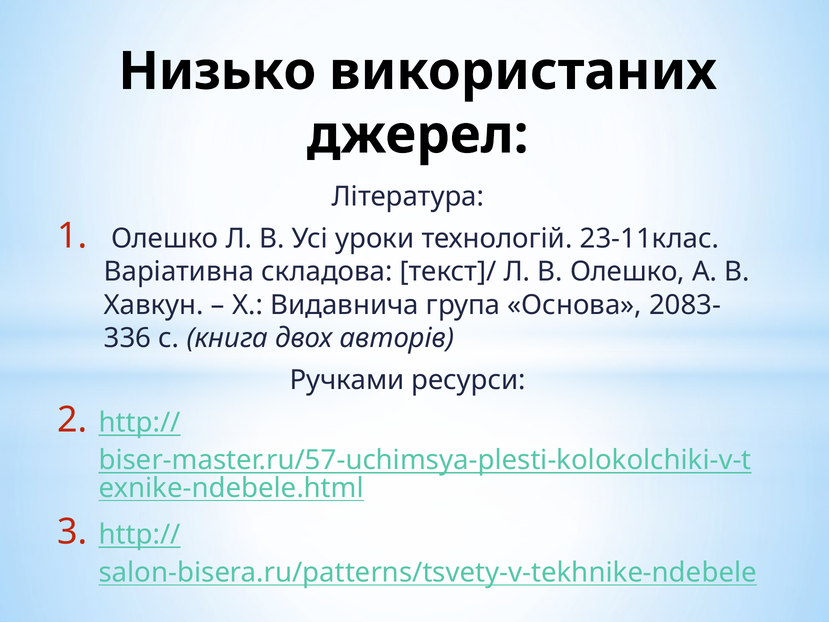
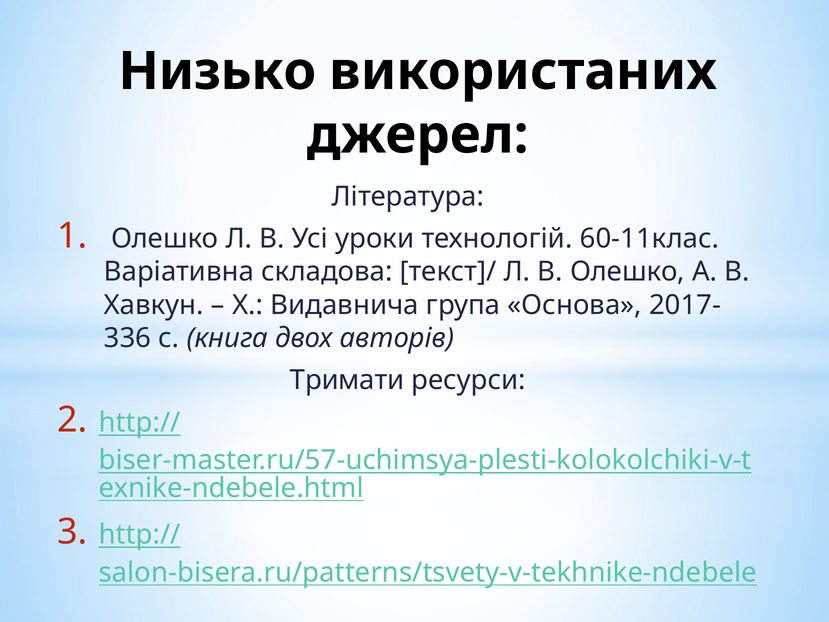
23-11клас: 23-11клас -> 60-11клас
2083-: 2083- -> 2017-
Ручками: Ручками -> Тримати
